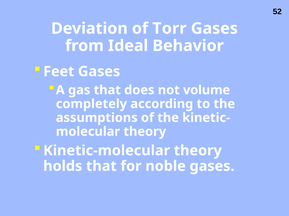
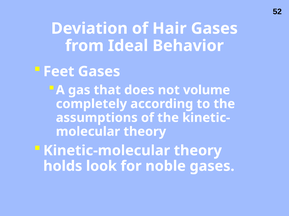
Torr: Torr -> Hair
holds that: that -> look
